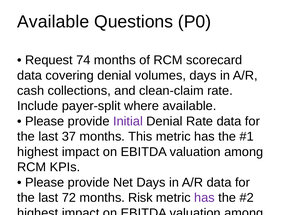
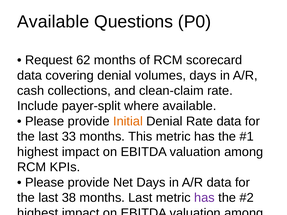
74: 74 -> 62
Initial colour: purple -> orange
37: 37 -> 33
72: 72 -> 38
months Risk: Risk -> Last
